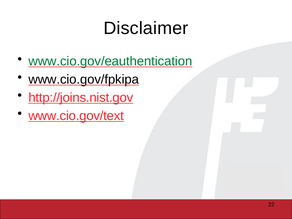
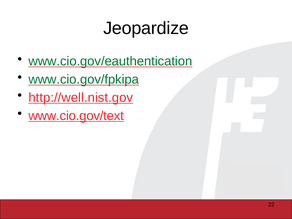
Disclaimer: Disclaimer -> Jeopardize
www.cio.gov/fpkipa colour: black -> green
http://joins.nist.gov: http://joins.nist.gov -> http://well.nist.gov
